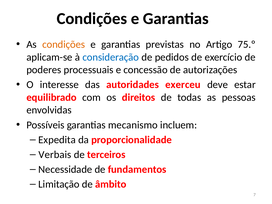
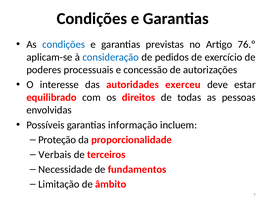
condições at (64, 44) colour: orange -> blue
75.º: 75.º -> 76.º
mecanismo: mecanismo -> informação
Expedita: Expedita -> Proteção
